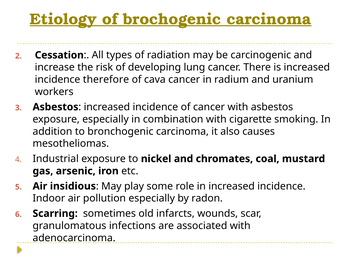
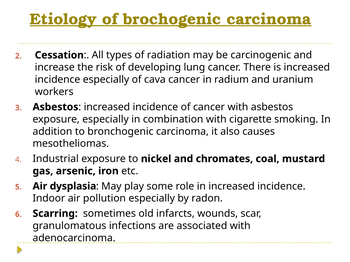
incidence therefore: therefore -> especially
insidious: insidious -> dysplasia
